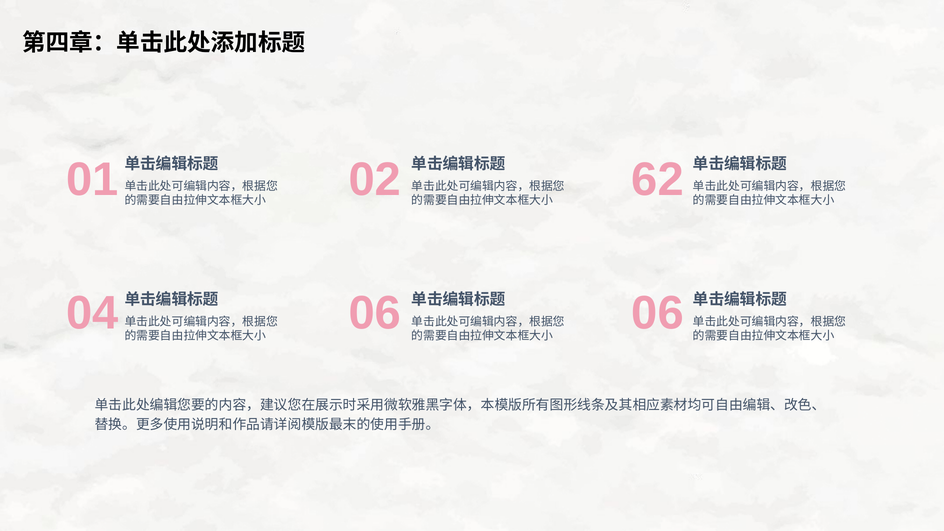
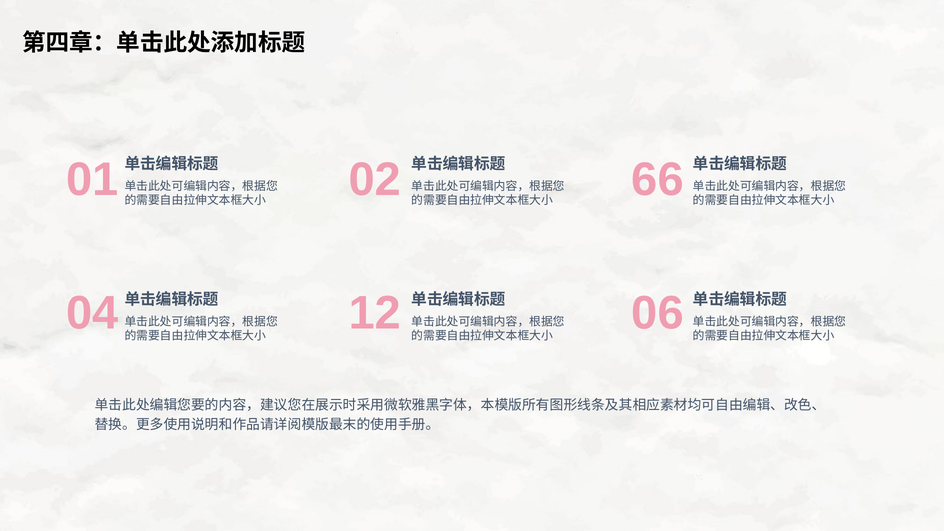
62: 62 -> 66
04 06: 06 -> 12
